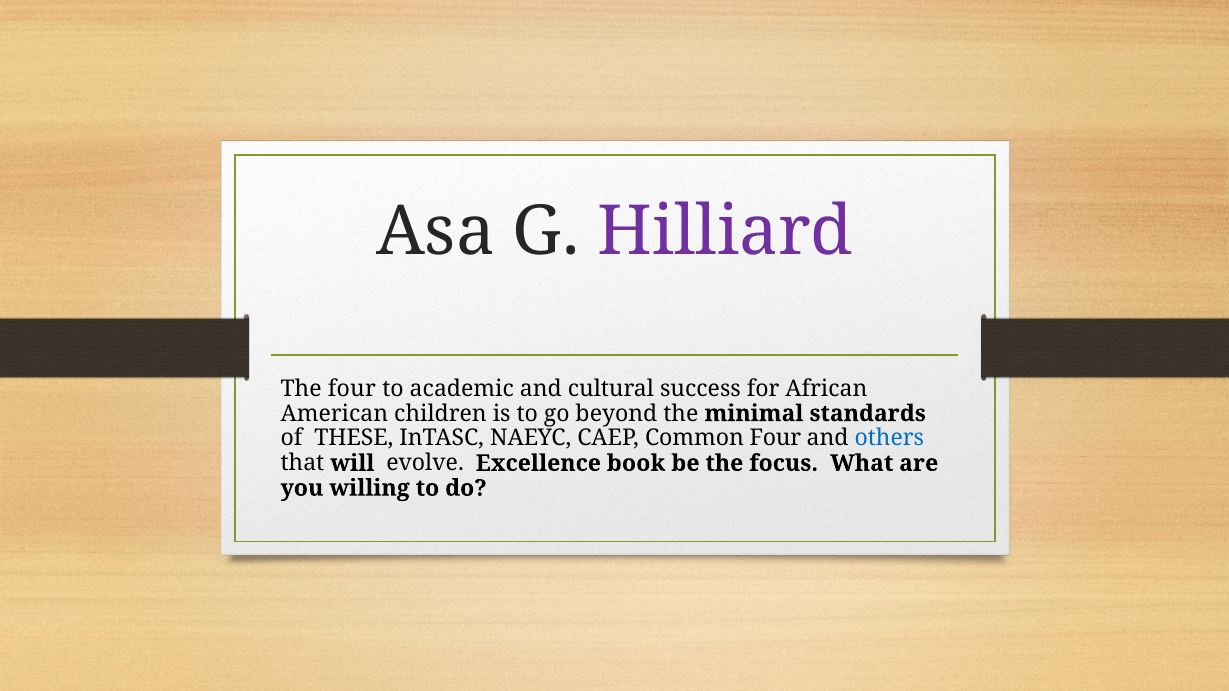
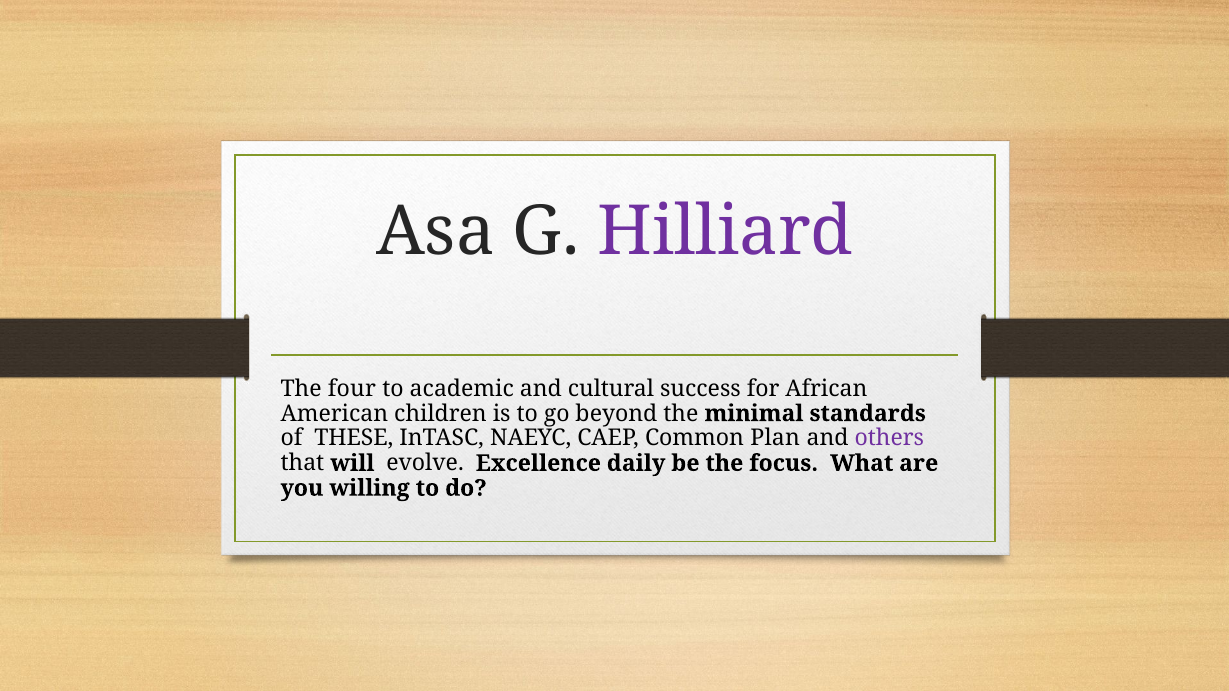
Common Four: Four -> Plan
others colour: blue -> purple
book: book -> daily
